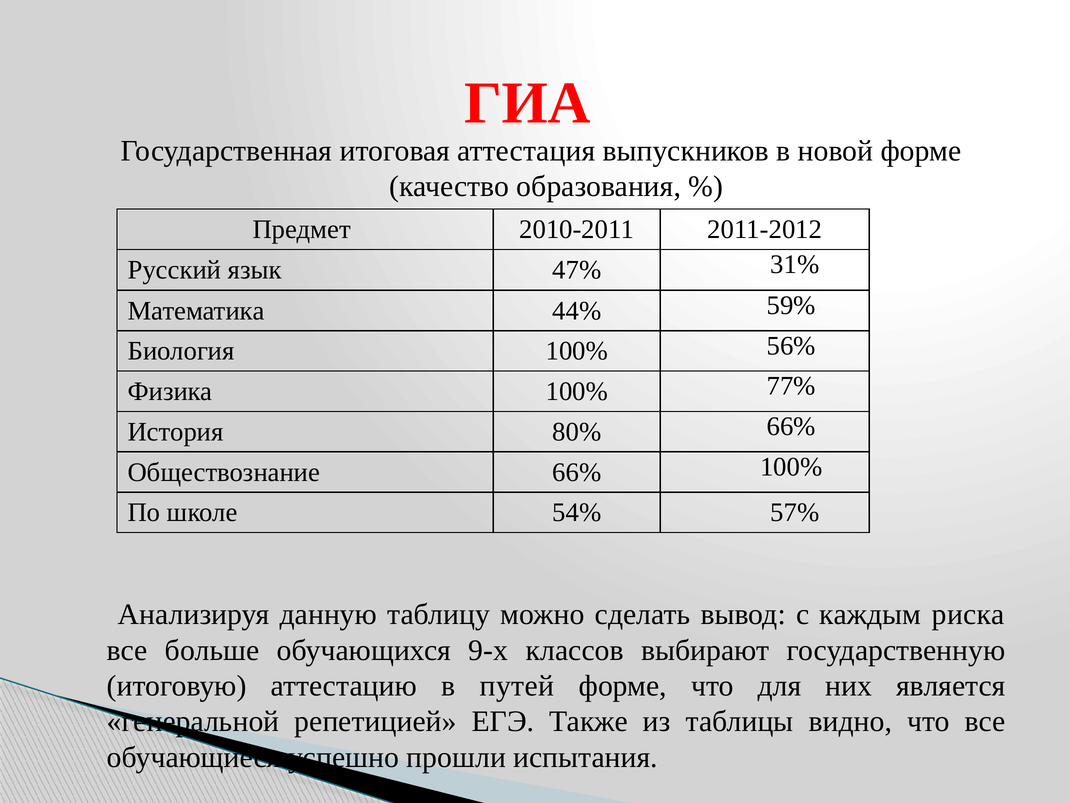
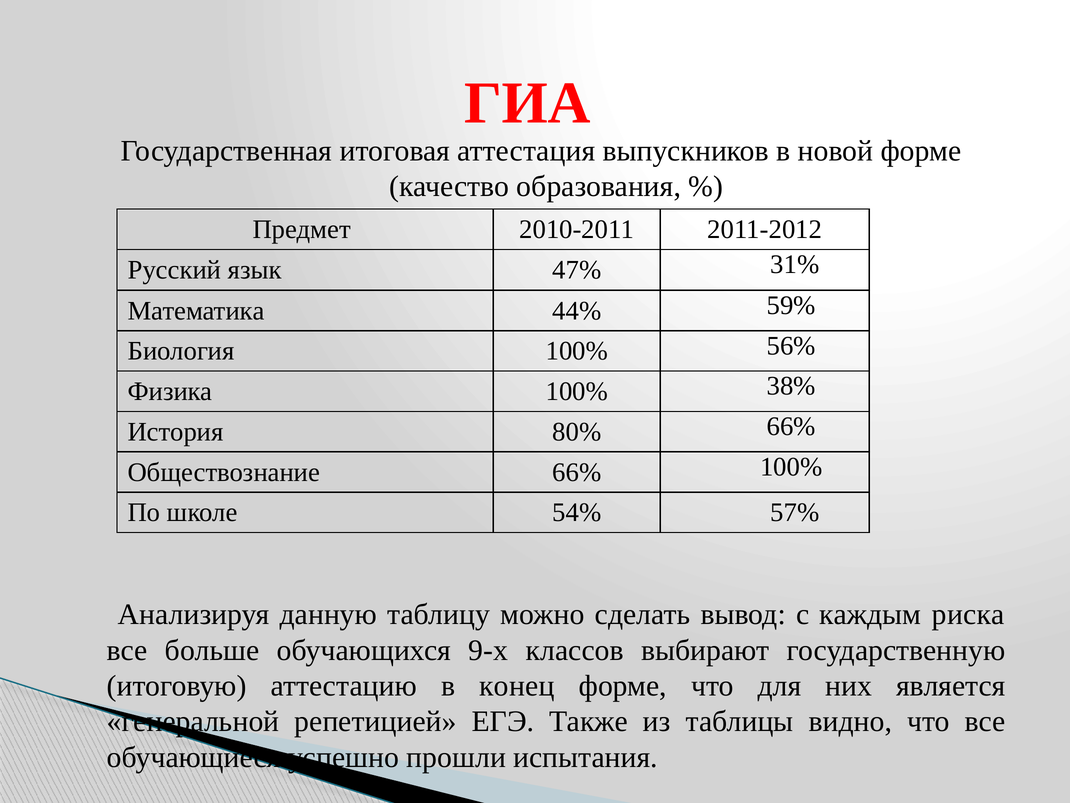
77%: 77% -> 38%
путей: путей -> конец
